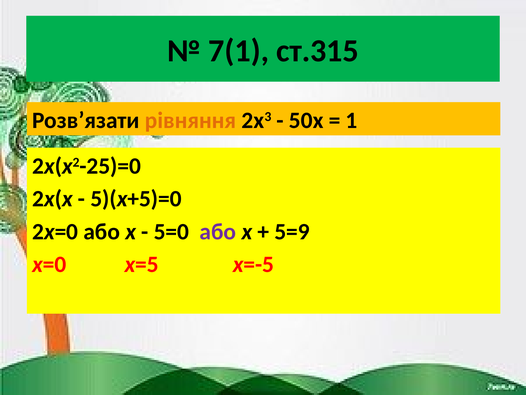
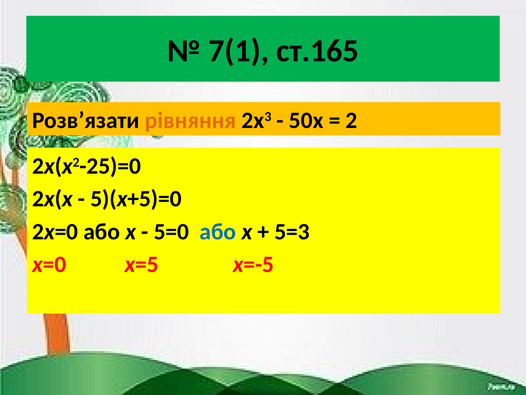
ст.315: ст.315 -> ст.165
1: 1 -> 2
або at (218, 231) colour: purple -> blue
5=9: 5=9 -> 5=3
